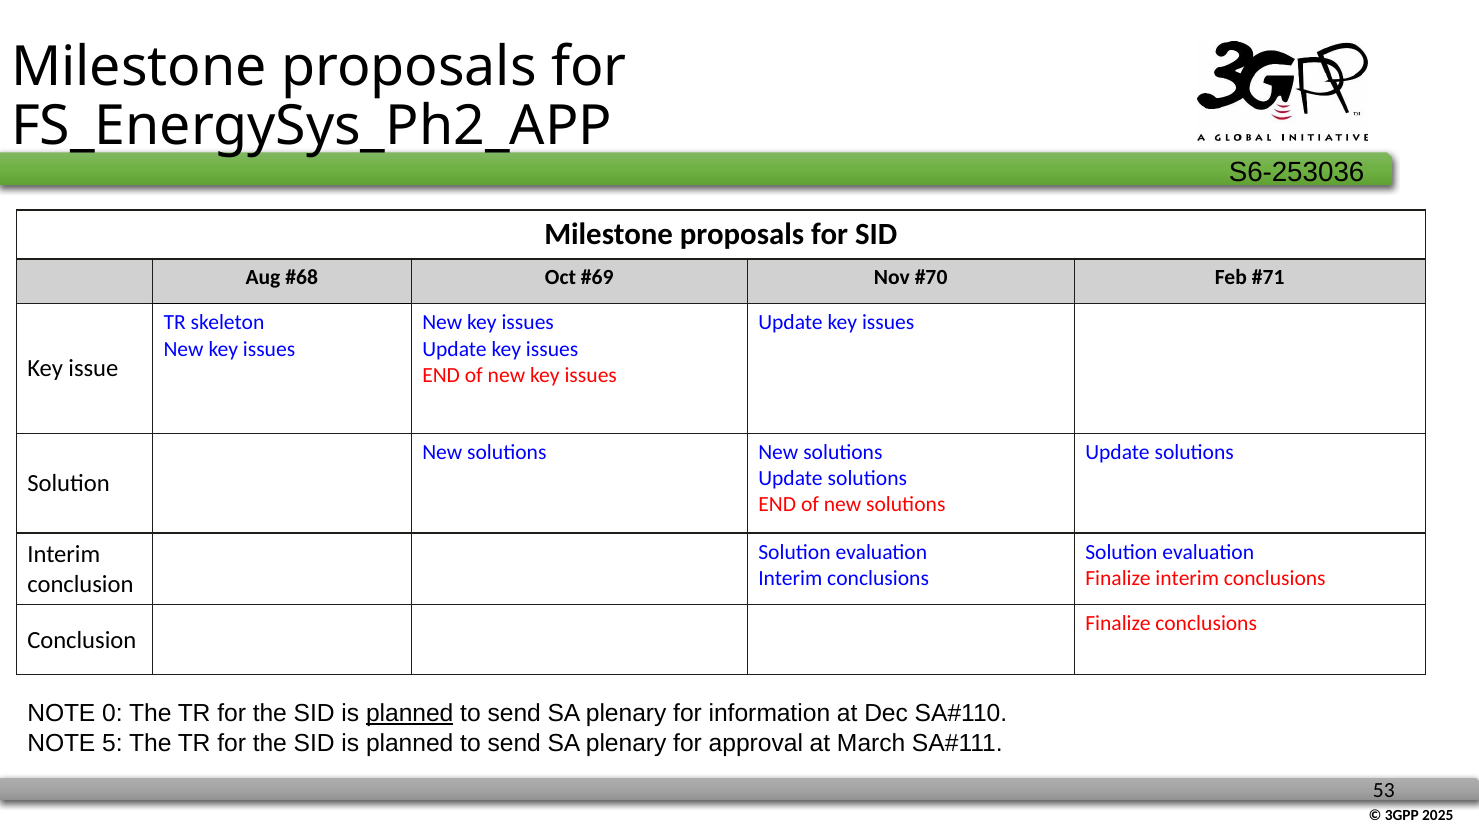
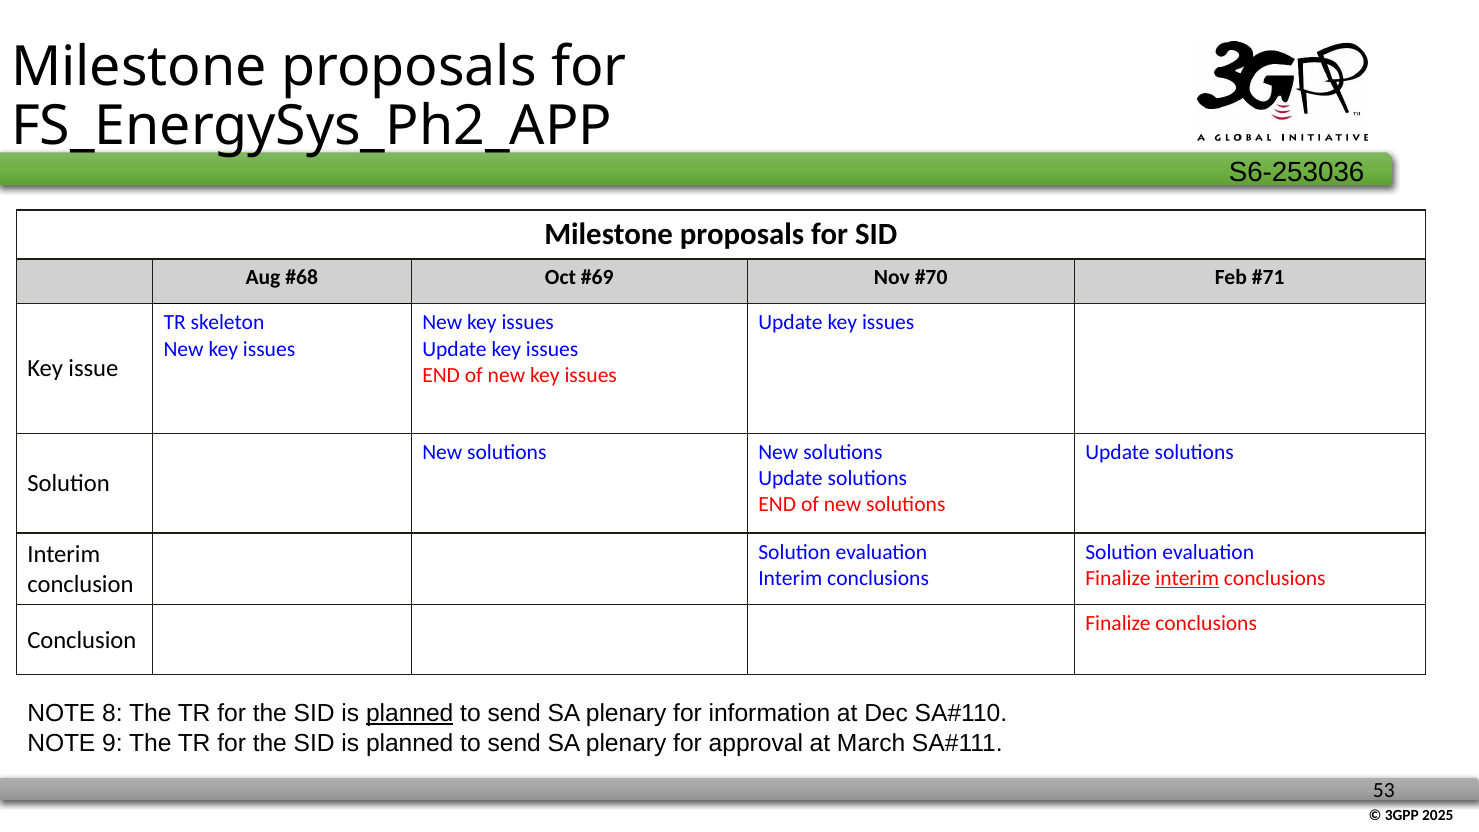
interim at (1187, 578) underline: none -> present
0: 0 -> 8
5: 5 -> 9
